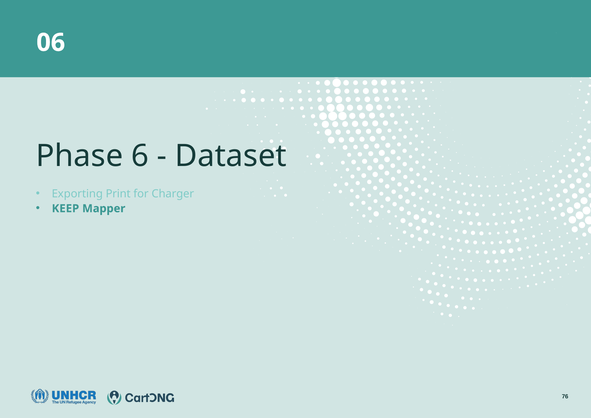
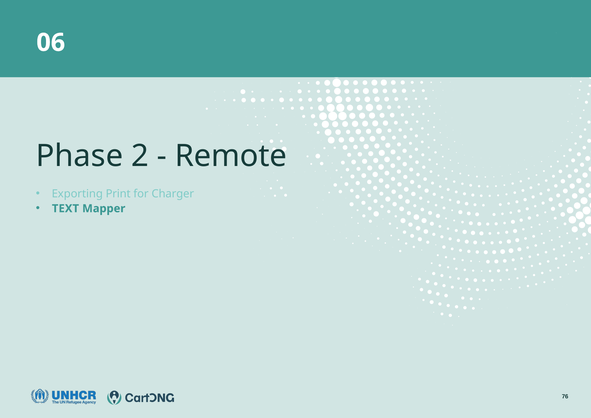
6: 6 -> 2
Dataset: Dataset -> Remote
KEEP: KEEP -> TEXT
